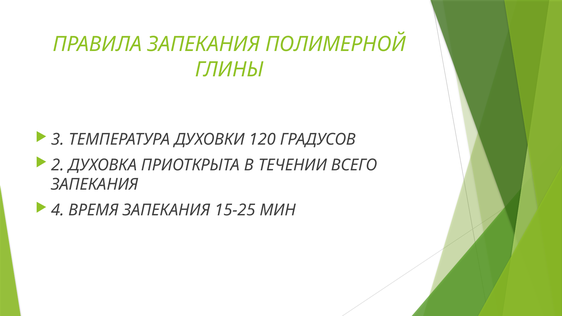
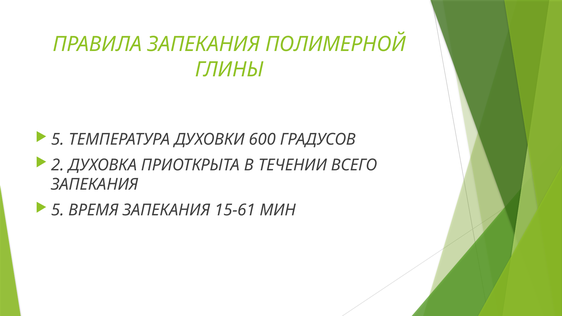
3 at (58, 140): 3 -> 5
120: 120 -> 600
4 at (58, 210): 4 -> 5
15-25: 15-25 -> 15-61
